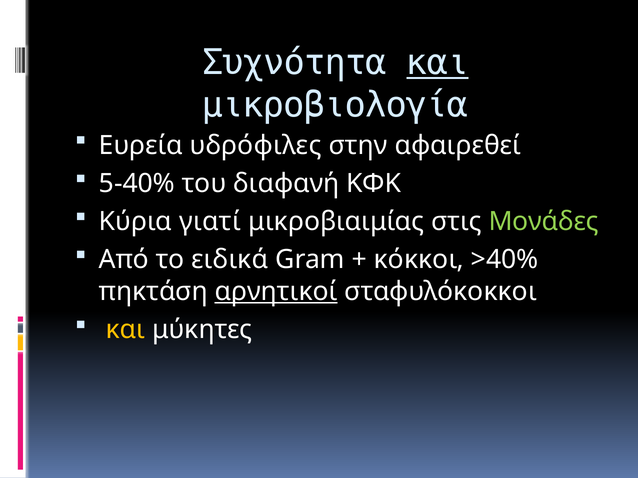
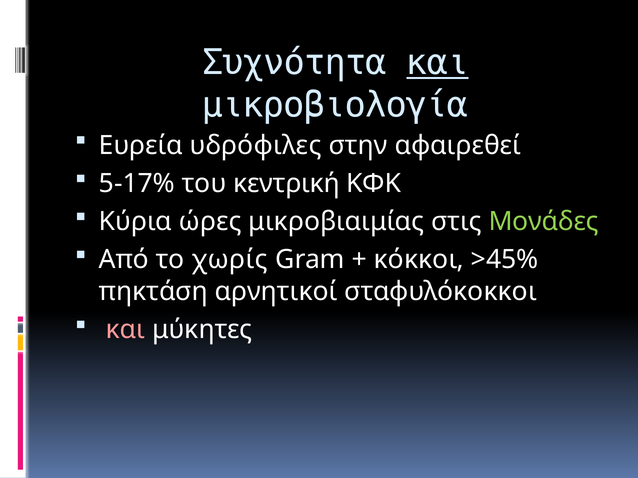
5-40%: 5-40% -> 5-17%
διαφανή: διαφανή -> κεντρική
γιατί: γιατί -> ώρες
ειδικά: ειδικά -> χωρίς
>40%: >40% -> >45%
αρνητικοί underline: present -> none
και at (126, 330) colour: yellow -> pink
